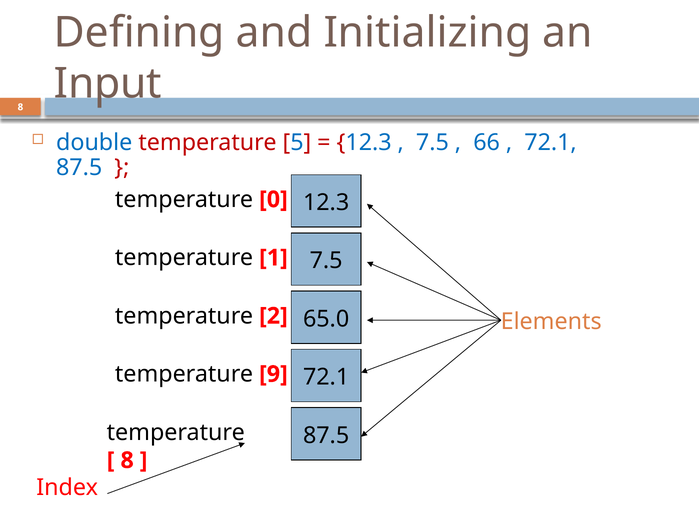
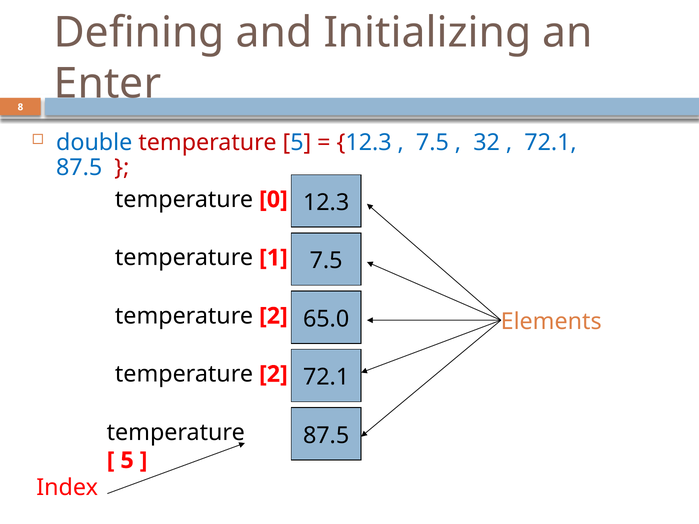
Input: Input -> Enter
66: 66 -> 32
9 at (273, 374): 9 -> 2
8 at (127, 461): 8 -> 5
